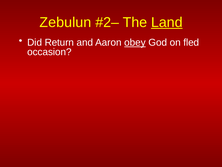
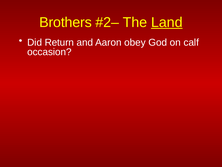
Zebulun: Zebulun -> Brothers
obey underline: present -> none
fled: fled -> calf
